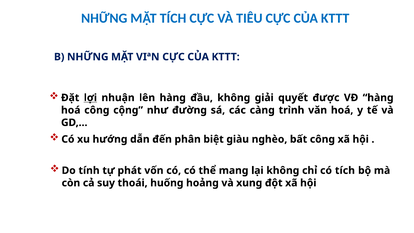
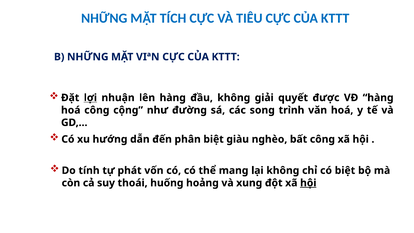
càng: càng -> song
có tích: tích -> biệt
hội at (308, 183) underline: none -> present
